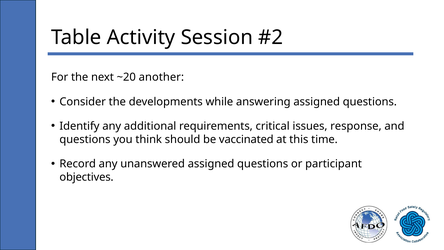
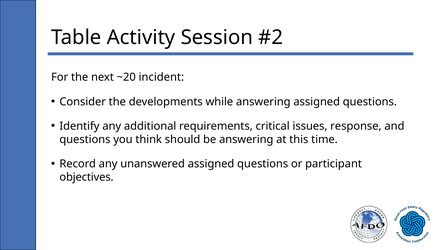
another: another -> incident
be vaccinated: vaccinated -> answering
